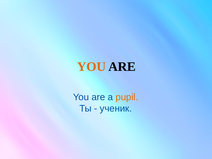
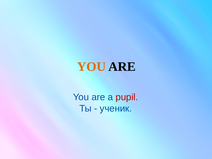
pupil colour: orange -> red
